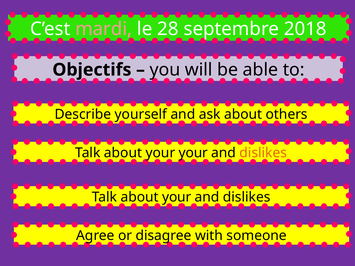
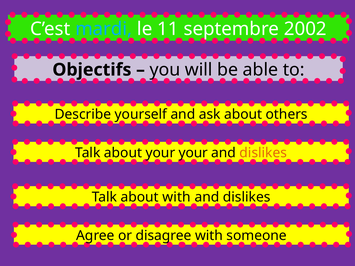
mardi colour: pink -> light blue
28: 28 -> 11
2018: 2018 -> 2002
your at (177, 197): your -> with
